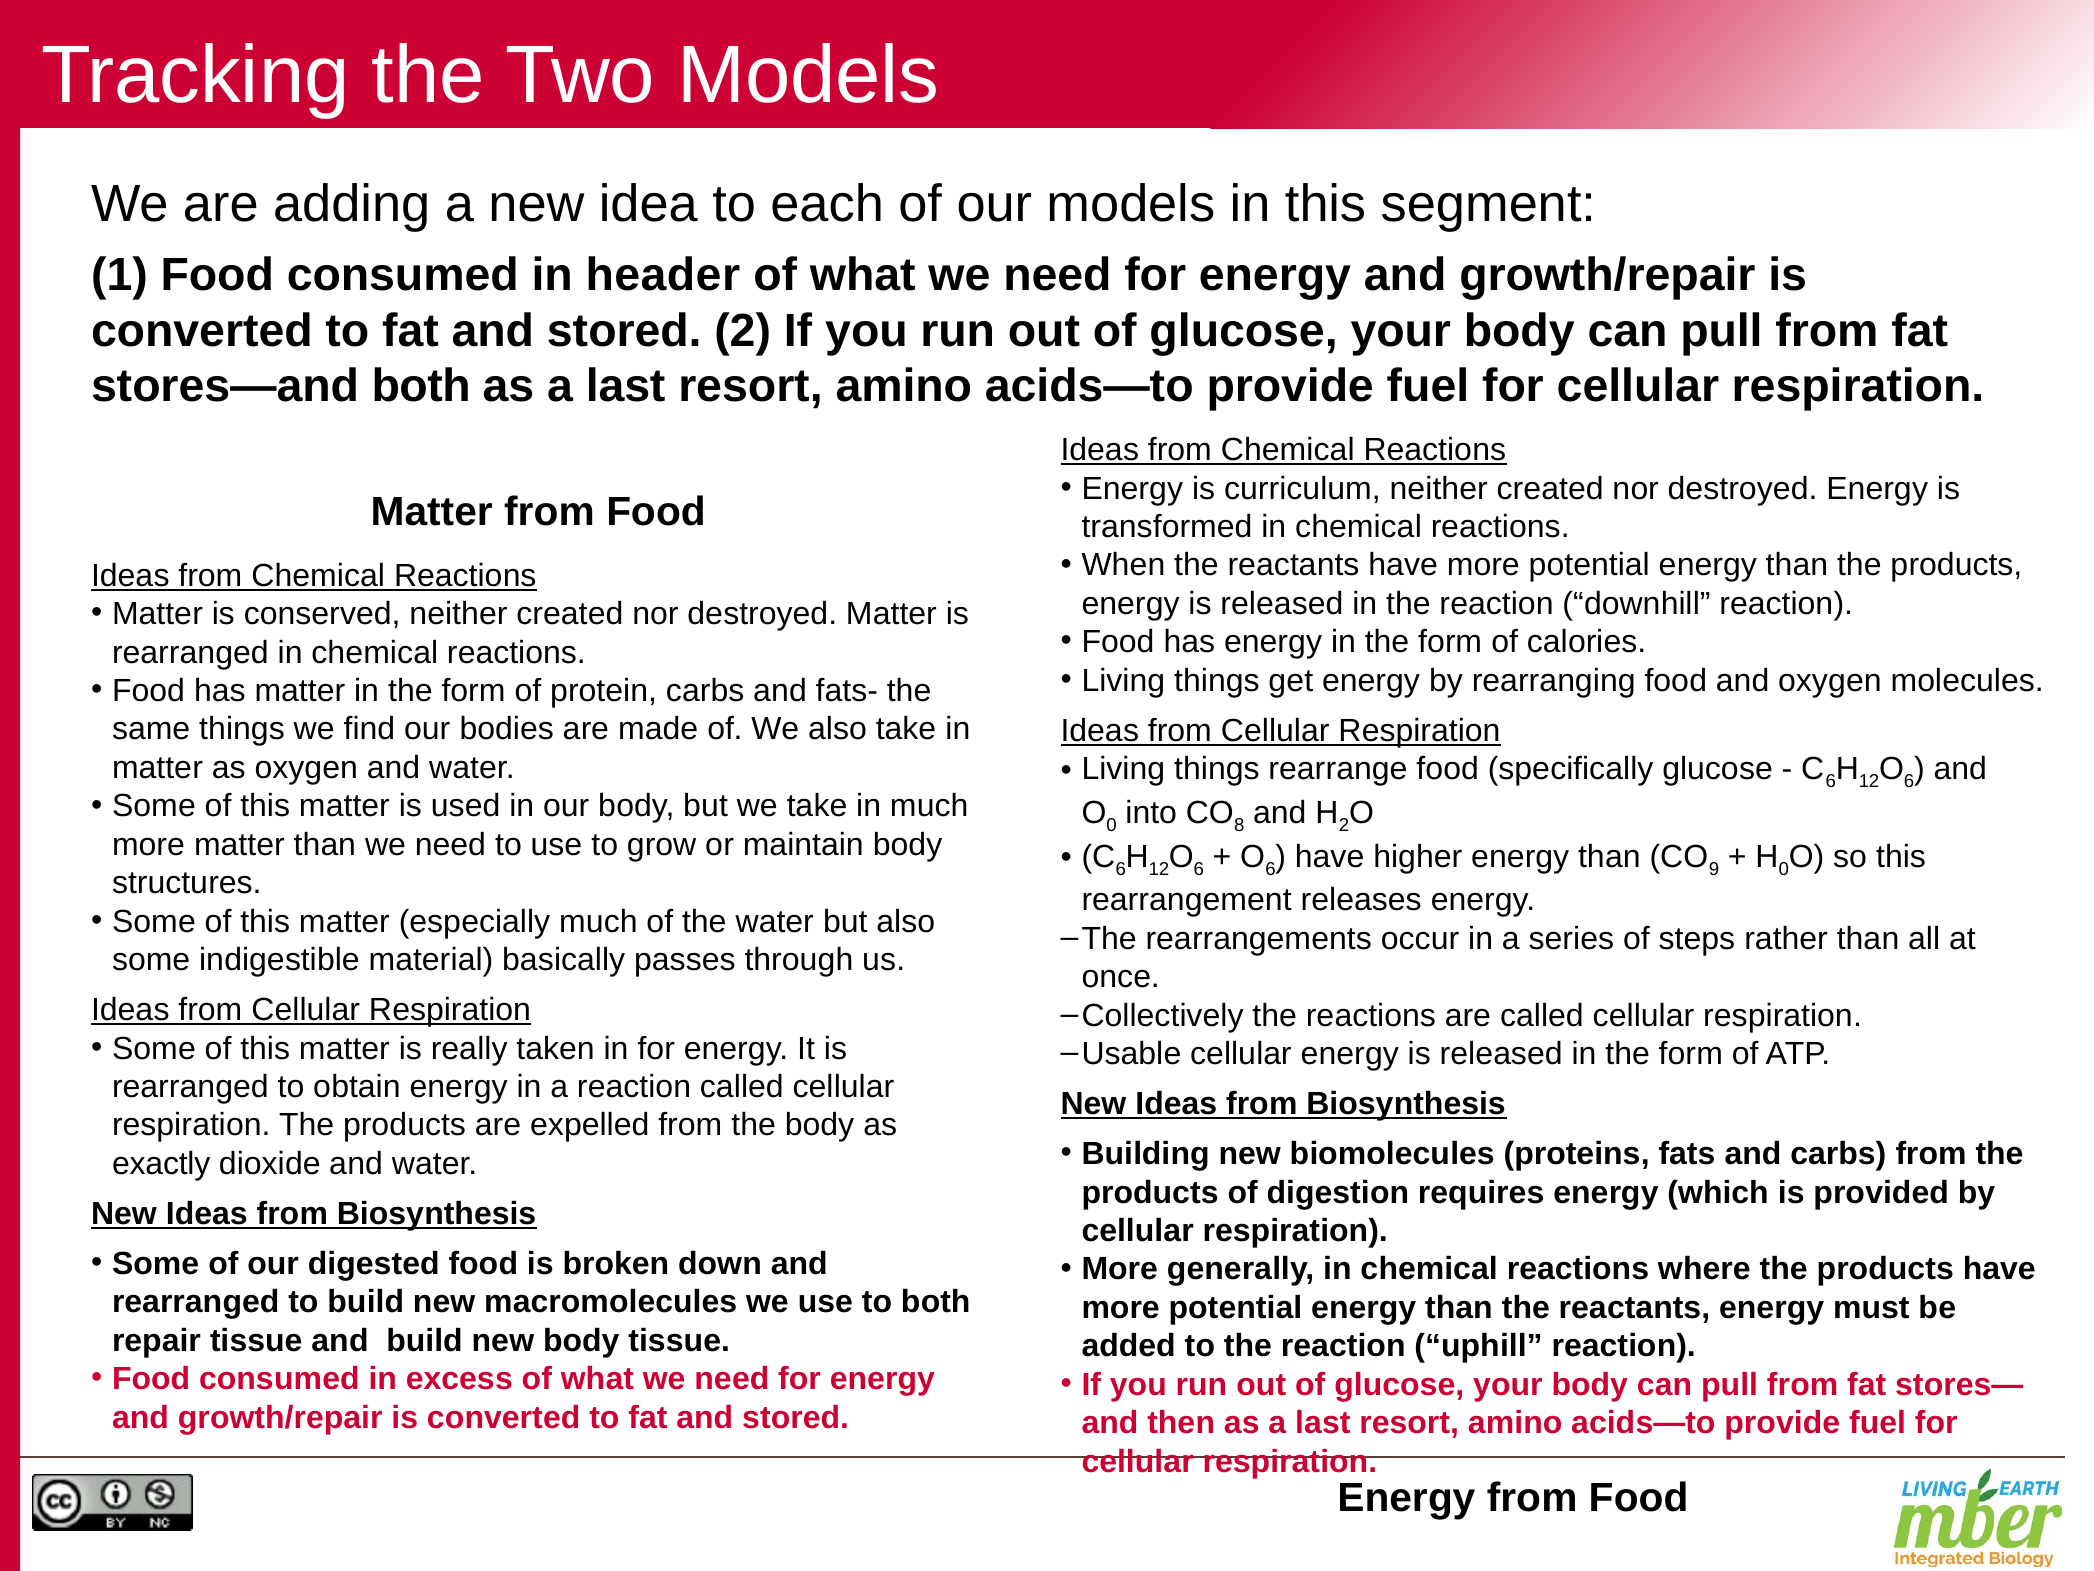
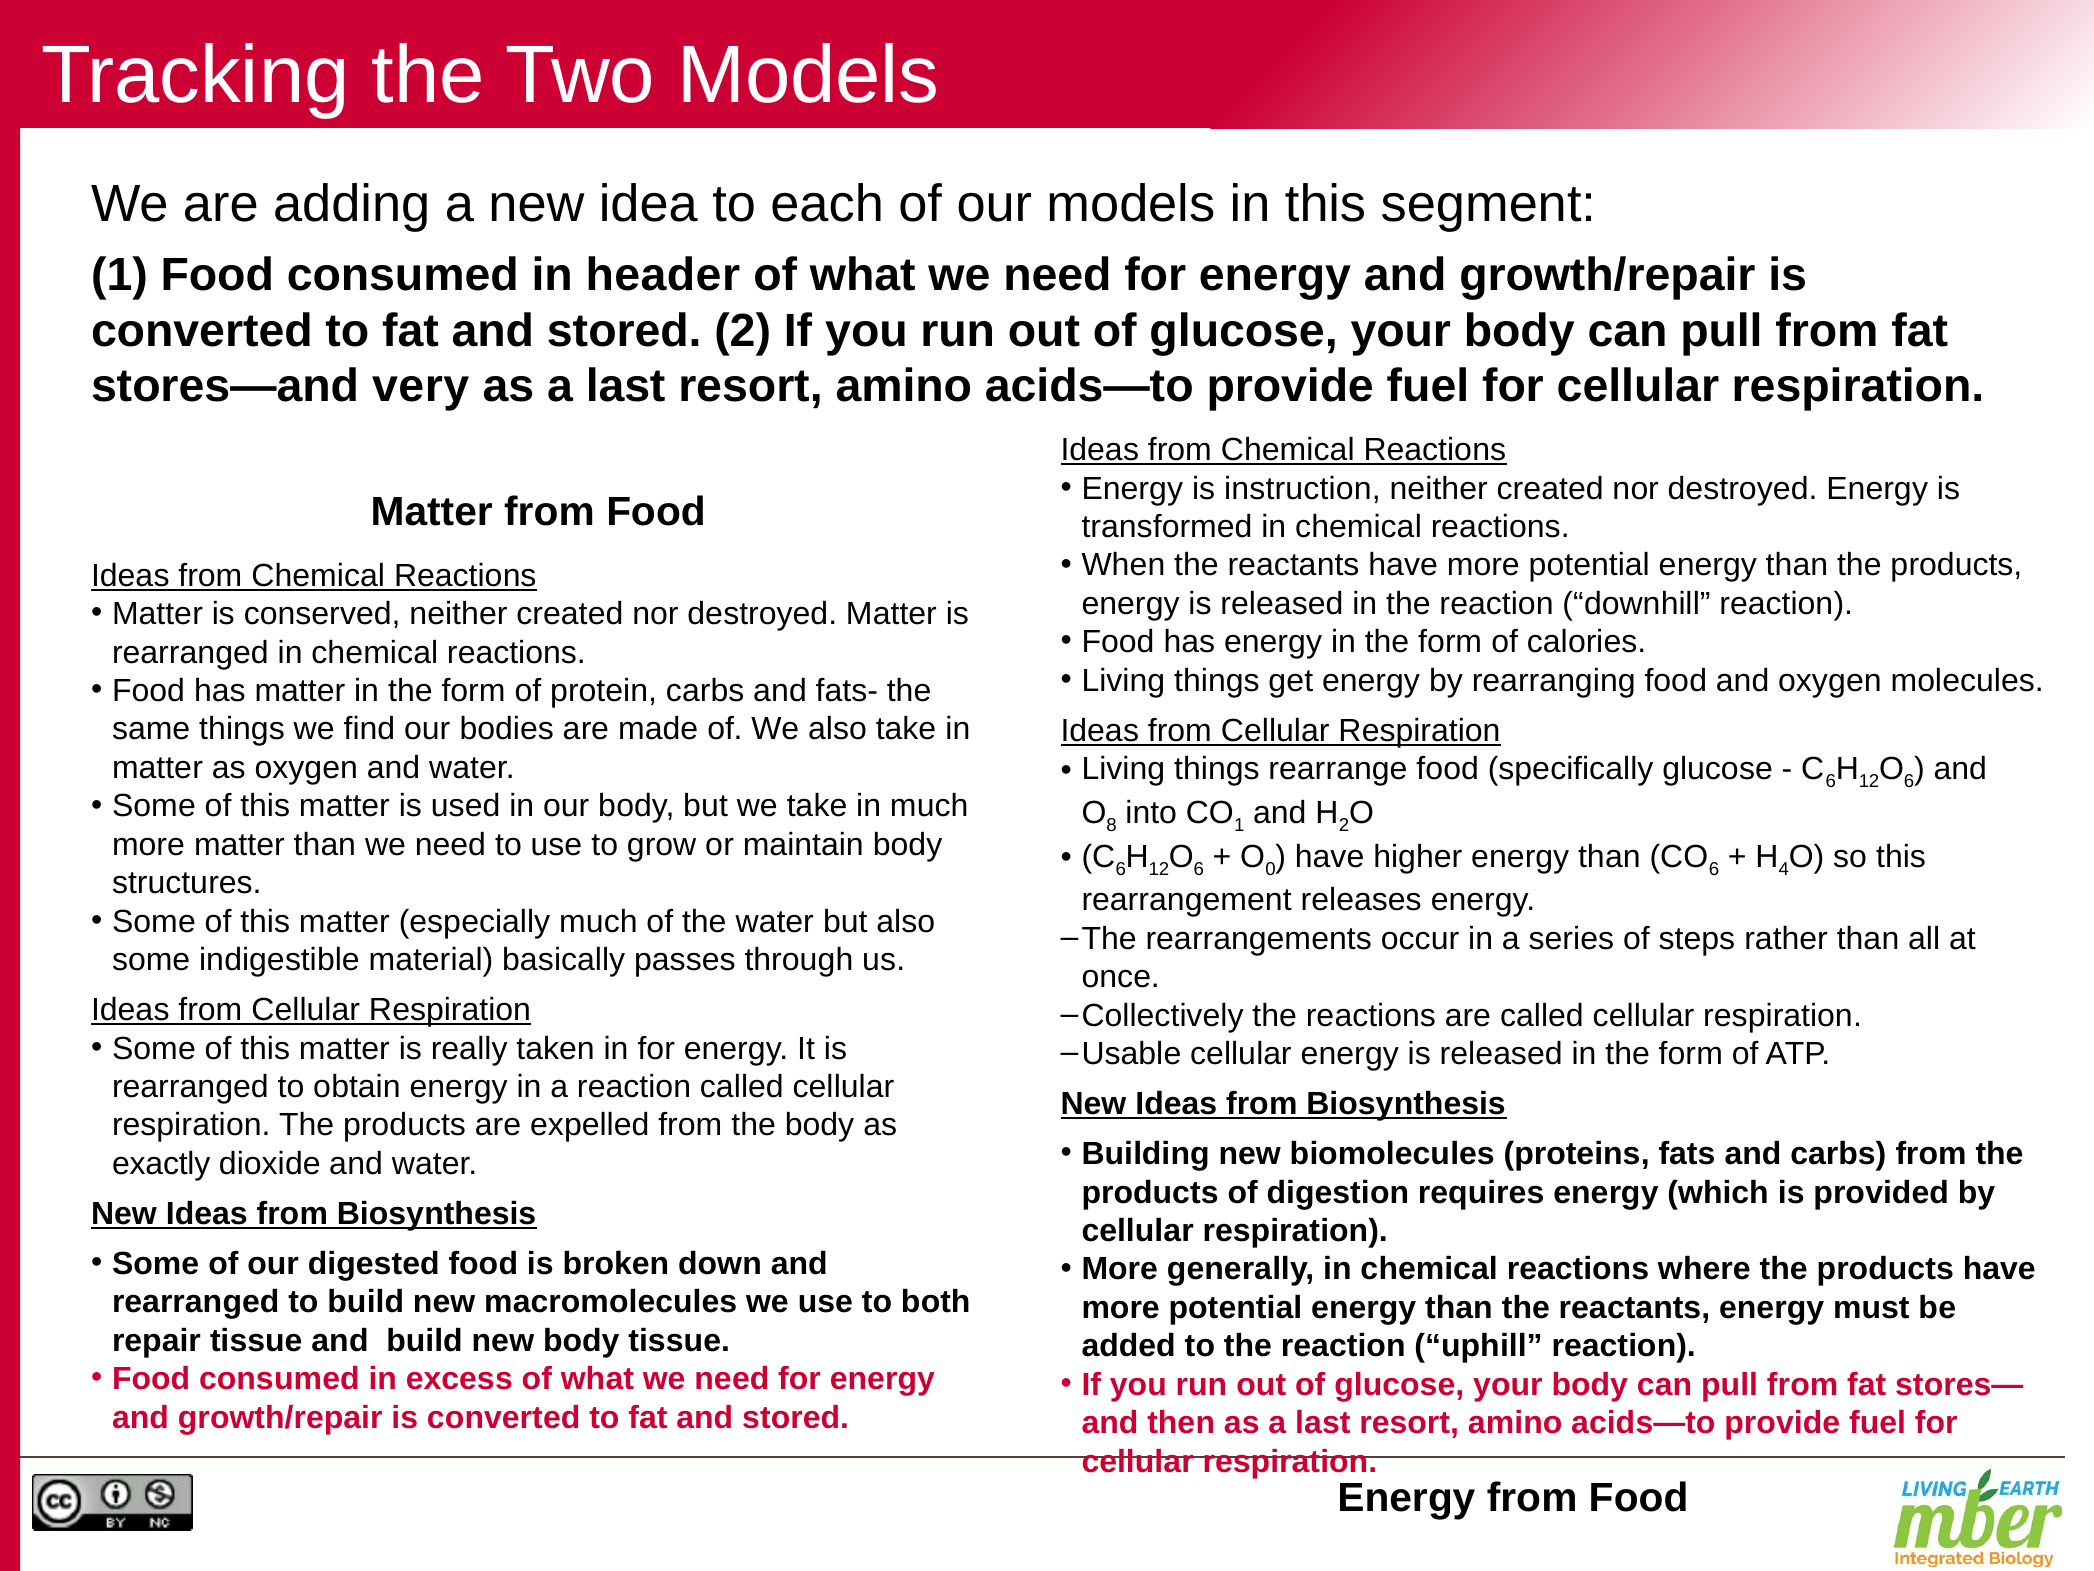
stores—and both: both -> very
curriculum: curriculum -> instruction
0 at (1112, 825): 0 -> 8
8 at (1239, 825): 8 -> 1
6 at (1270, 869): 6 -> 0
9 at (1714, 869): 9 -> 6
0 at (1784, 869): 0 -> 4
